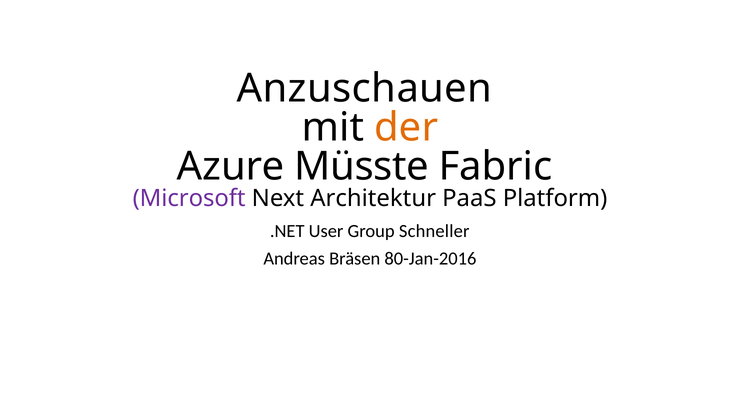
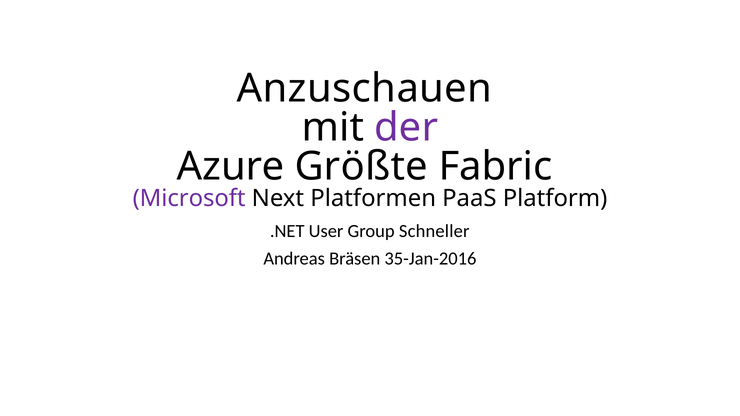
der colour: orange -> purple
Müsste: Müsste -> Größte
Architektur: Architektur -> Platformen
80-Jan-2016: 80-Jan-2016 -> 35-Jan-2016
